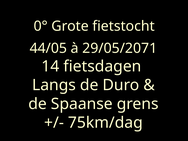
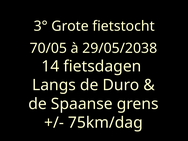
0°: 0° -> 3°
44/05: 44/05 -> 70/05
29/05/2071: 29/05/2071 -> 29/05/2038
